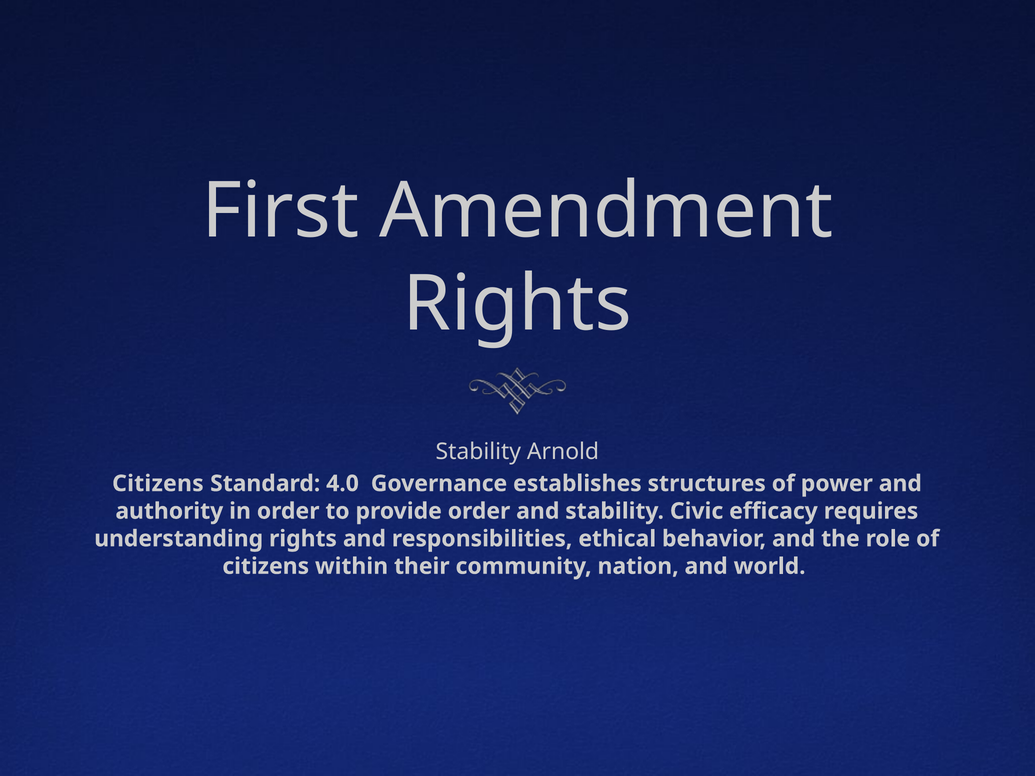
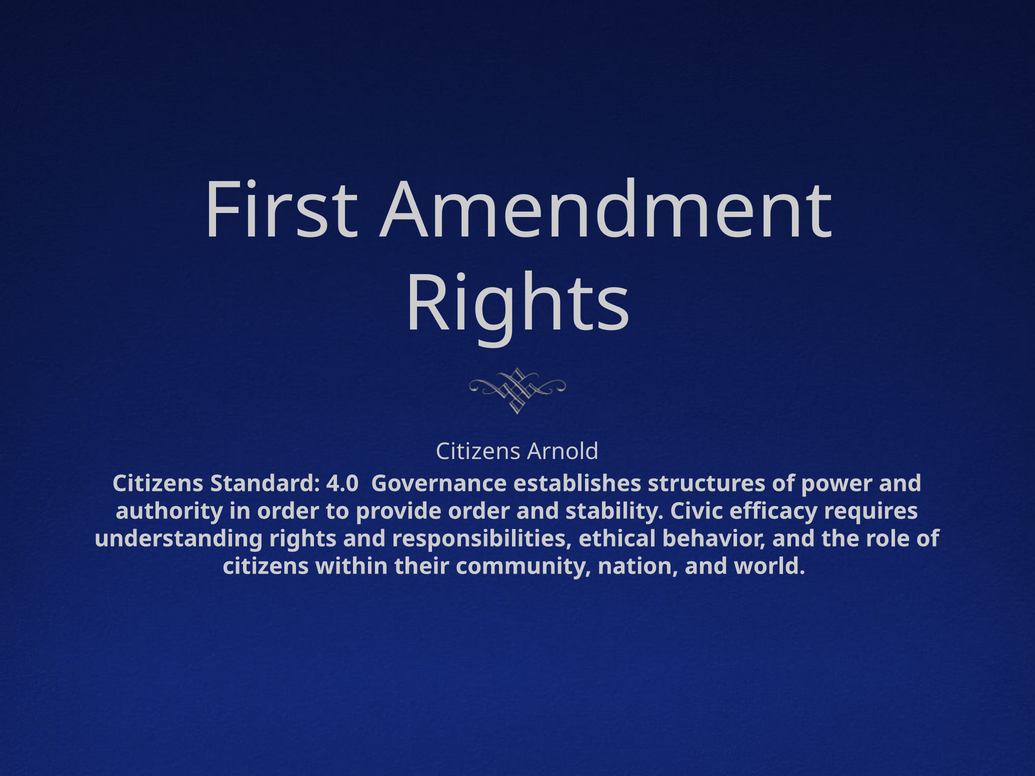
Stability at (478, 452): Stability -> Citizens
